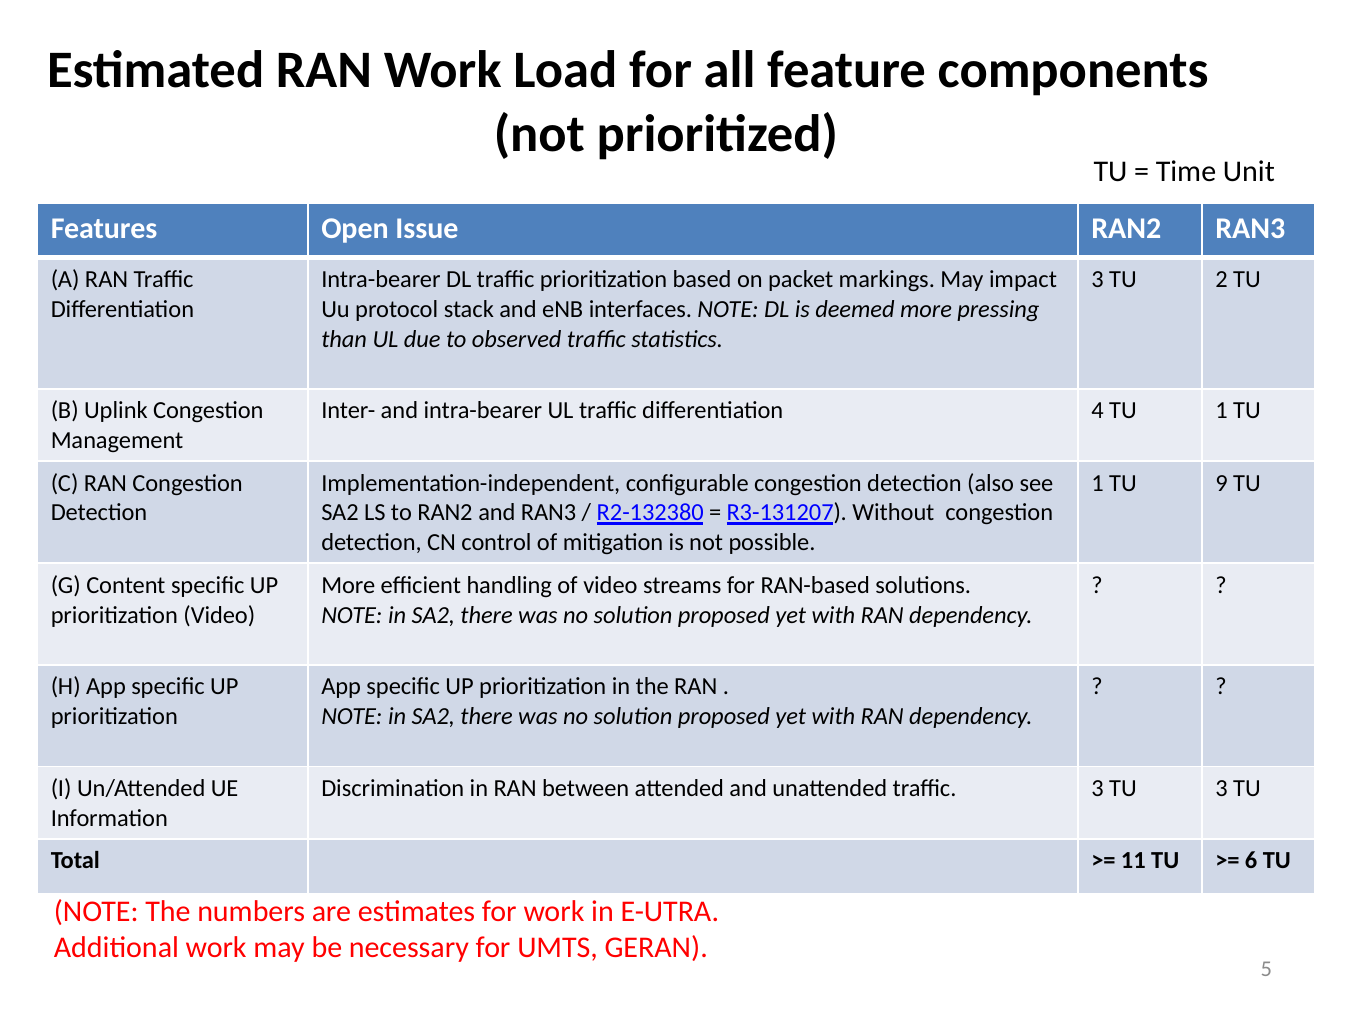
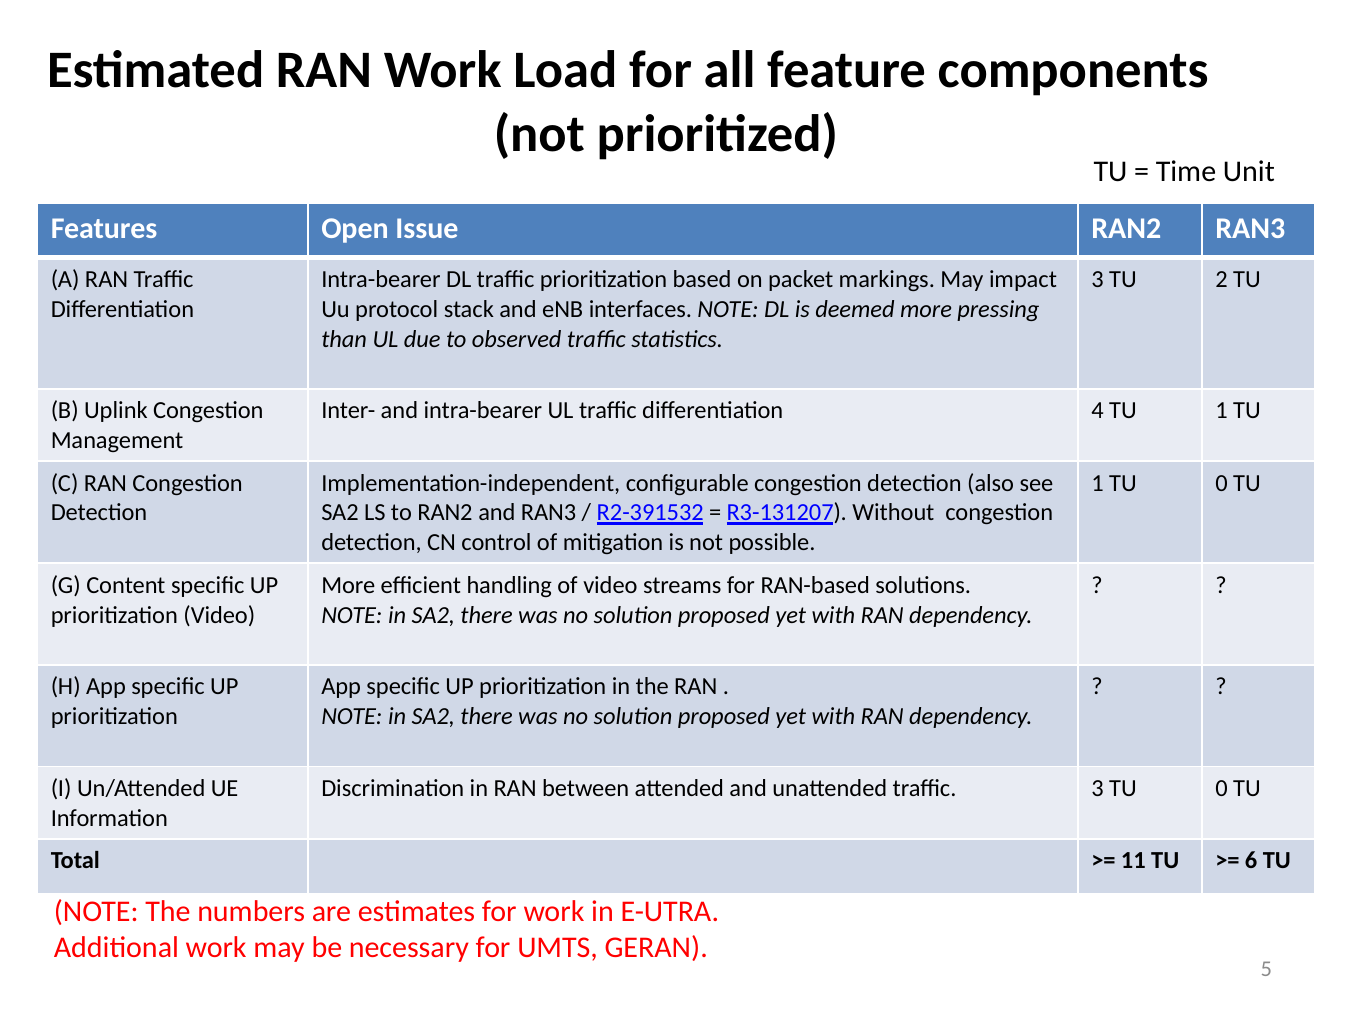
1 TU 9: 9 -> 0
R2-132380: R2-132380 -> R2-391532
3 TU 3: 3 -> 0
